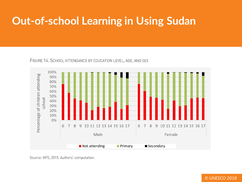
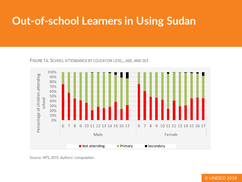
Learning: Learning -> Learners
